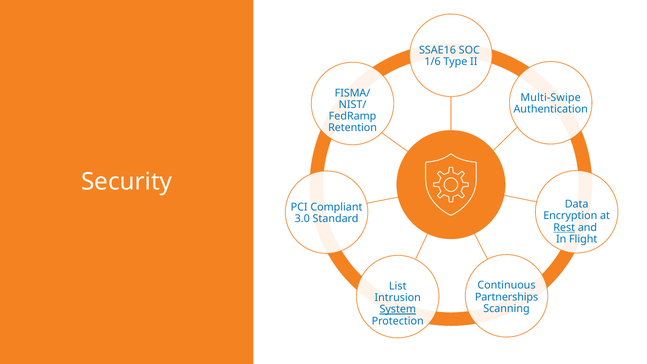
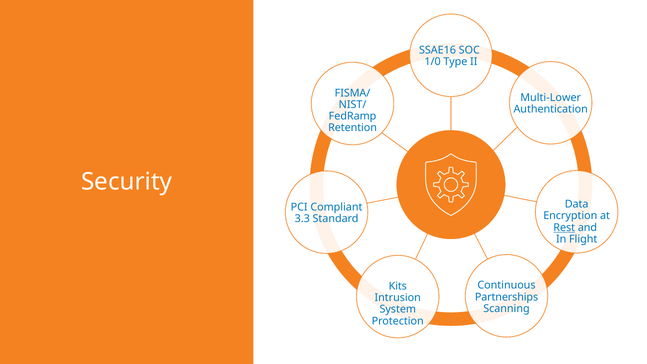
1/6: 1/6 -> 1/0
Multi-Swipe: Multi-Swipe -> Multi-Lower
3.0: 3.0 -> 3.3
List: List -> Kits
System underline: present -> none
